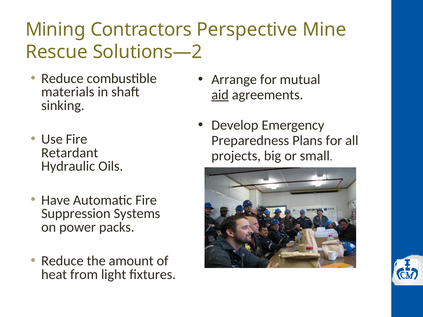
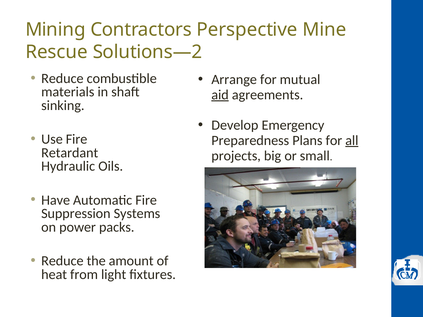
all underline: none -> present
